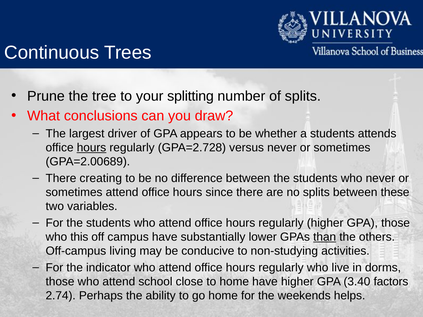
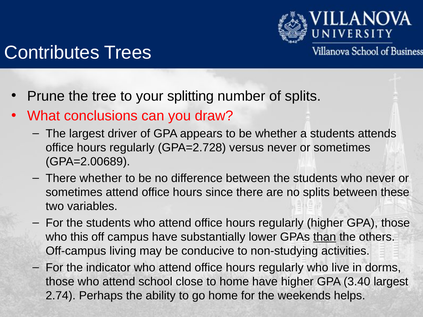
Continuous: Continuous -> Contributes
hours at (91, 148) underline: present -> none
There creating: creating -> whether
3.40 factors: factors -> largest
